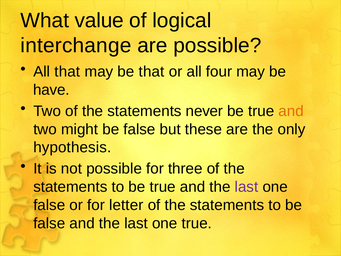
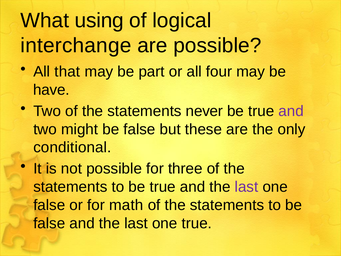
value: value -> using
be that: that -> part
and at (291, 111) colour: orange -> purple
hypothesis: hypothesis -> conditional
letter: letter -> math
